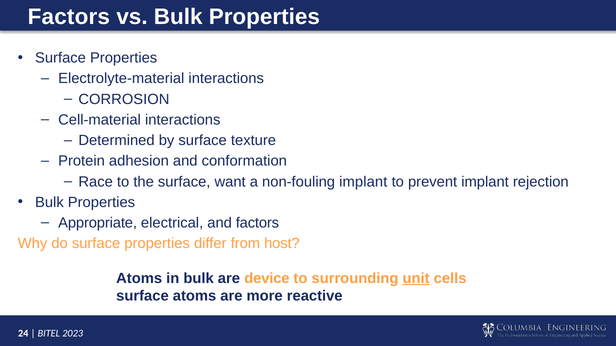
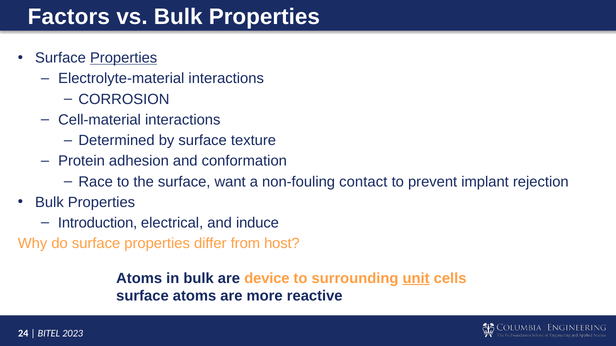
Properties at (124, 58) underline: none -> present
non-fouling implant: implant -> contact
Appropriate: Appropriate -> Introduction
and factors: factors -> induce
